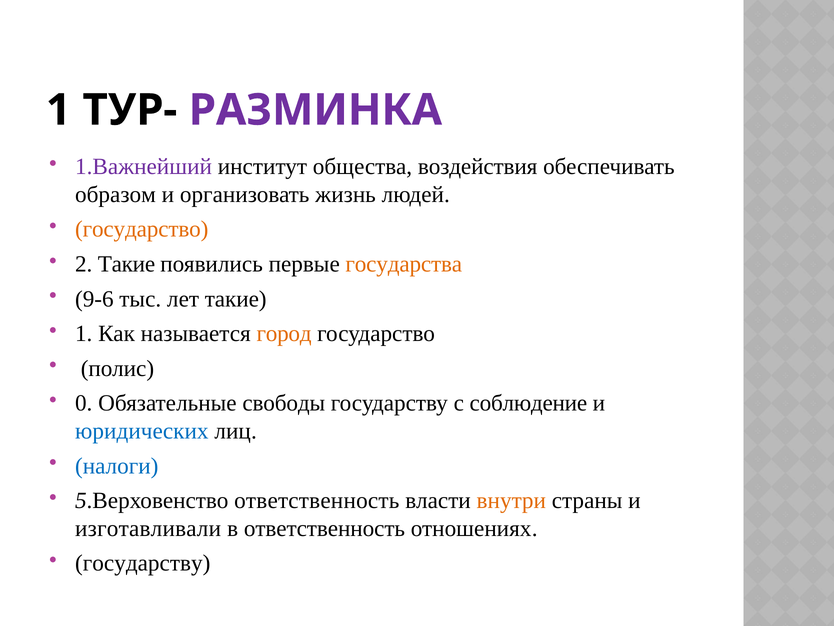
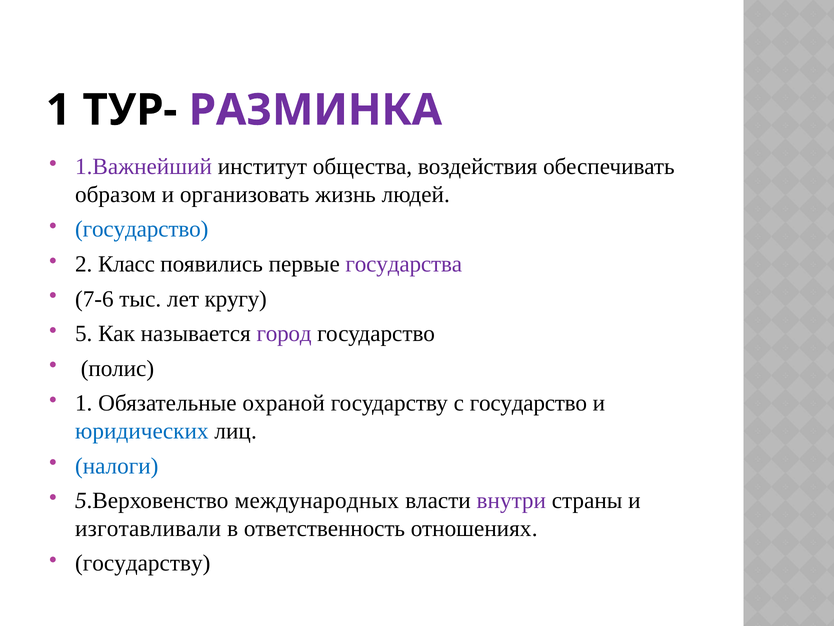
государство at (142, 229) colour: orange -> blue
2 Такие: Такие -> Класс
государства colour: orange -> purple
9-6: 9-6 -> 7-6
лет такие: такие -> кругу
1 at (84, 333): 1 -> 5
город colour: orange -> purple
0 at (84, 403): 0 -> 1
свободы: свободы -> охраной
с соблюдение: соблюдение -> государство
5.Верховенство ответственность: ответственность -> международных
внутри colour: orange -> purple
